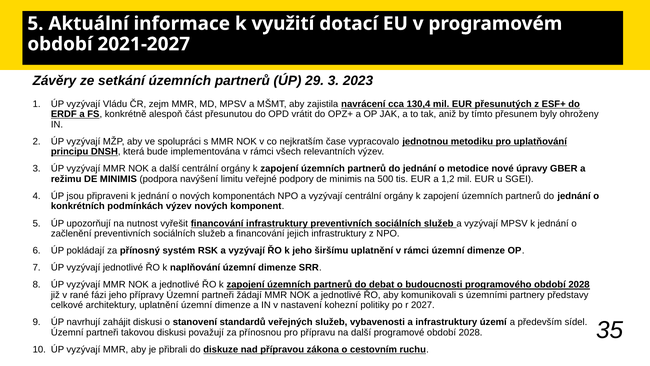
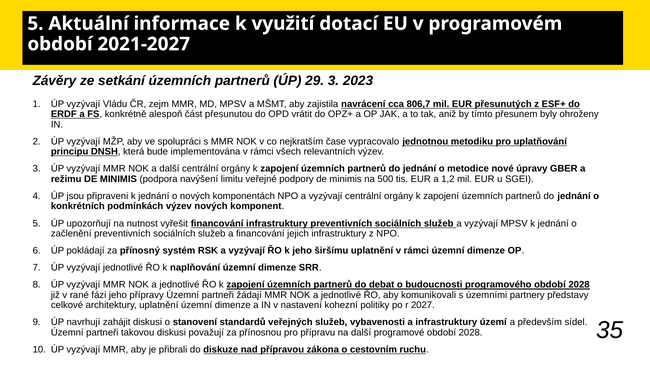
130,4: 130,4 -> 806,7
